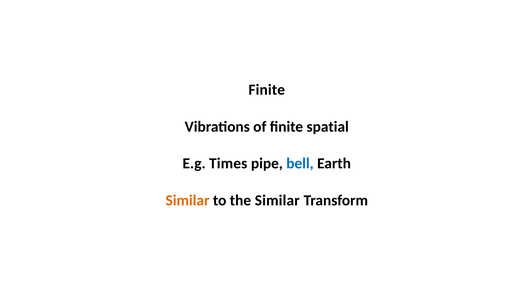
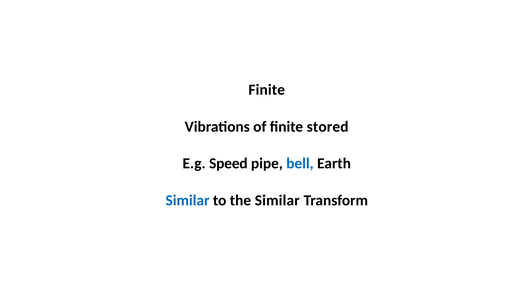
spatial: spatial -> stored
Times: Times -> Speed
Similar at (188, 200) colour: orange -> blue
